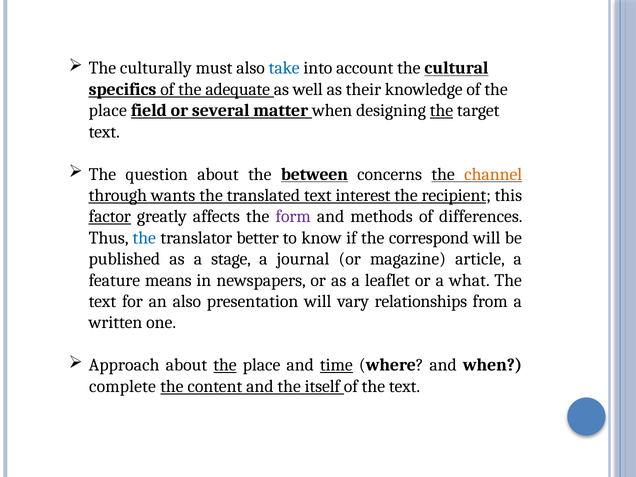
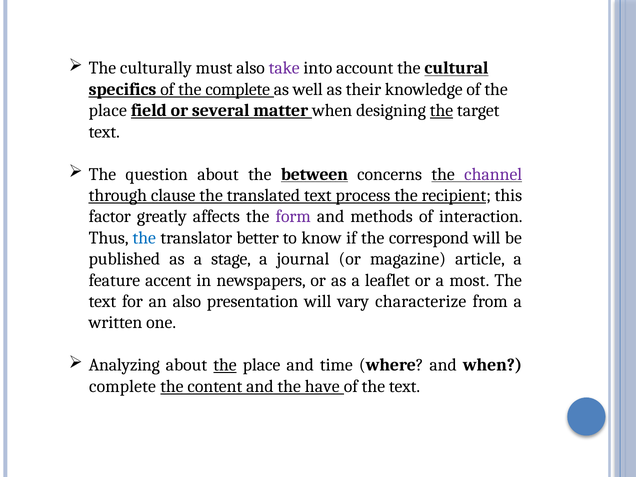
take colour: blue -> purple
the adequate: adequate -> complete
channel colour: orange -> purple
wants: wants -> clause
interest: interest -> process
factor underline: present -> none
differences: differences -> interaction
means: means -> accent
what: what -> most
relationships: relationships -> characterize
Approach: Approach -> Analyzing
time underline: present -> none
itself: itself -> have
